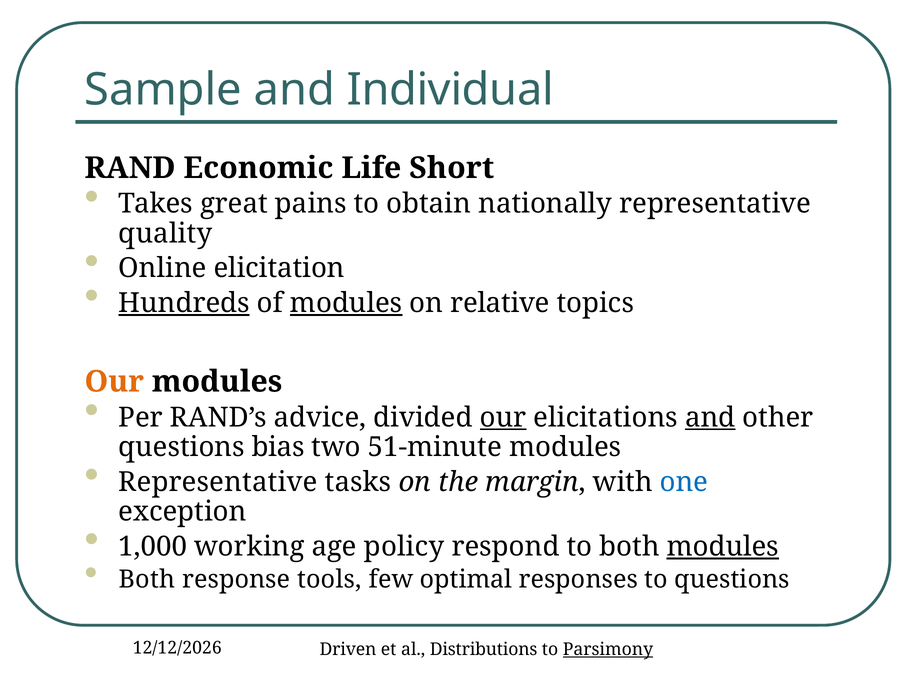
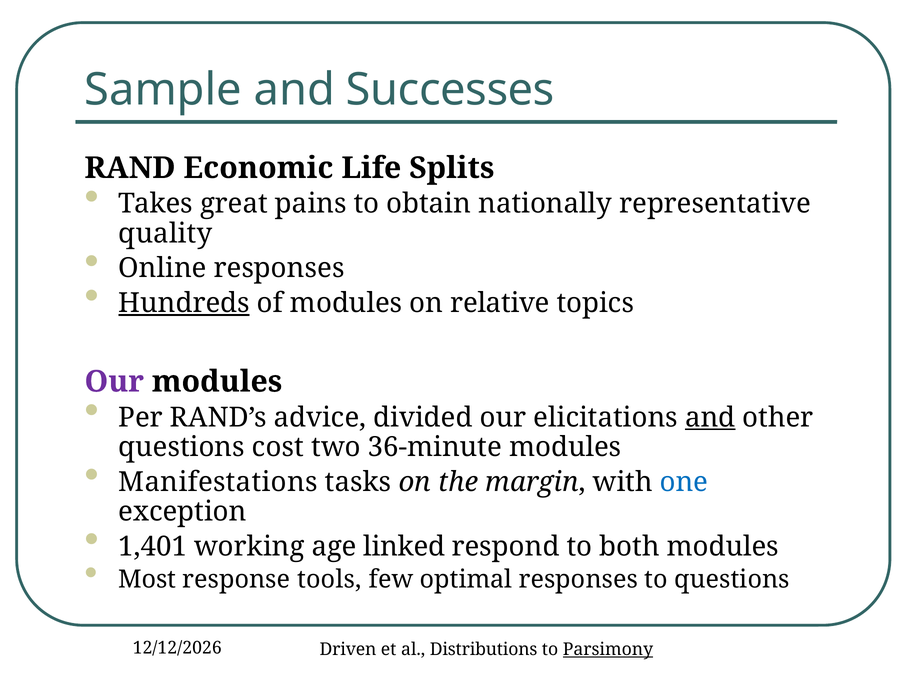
Individual: Individual -> Successes
Short: Short -> Splits
Online elicitation: elicitation -> responses
modules at (346, 303) underline: present -> none
Our at (114, 382) colour: orange -> purple
our at (503, 418) underline: present -> none
bias: bias -> cost
51-minute: 51-minute -> 36-minute
Representative at (218, 483): Representative -> Manifestations
1,000: 1,000 -> 1,401
policy: policy -> linked
modules at (723, 547) underline: present -> none
Both at (147, 580): Both -> Most
